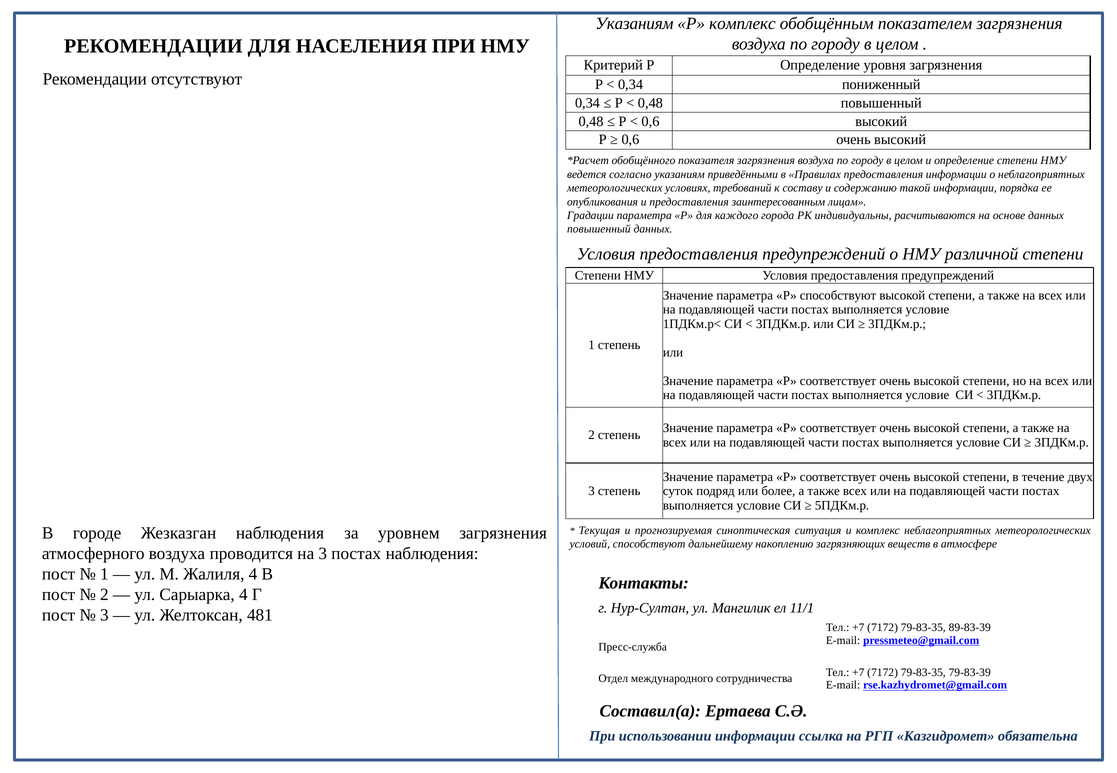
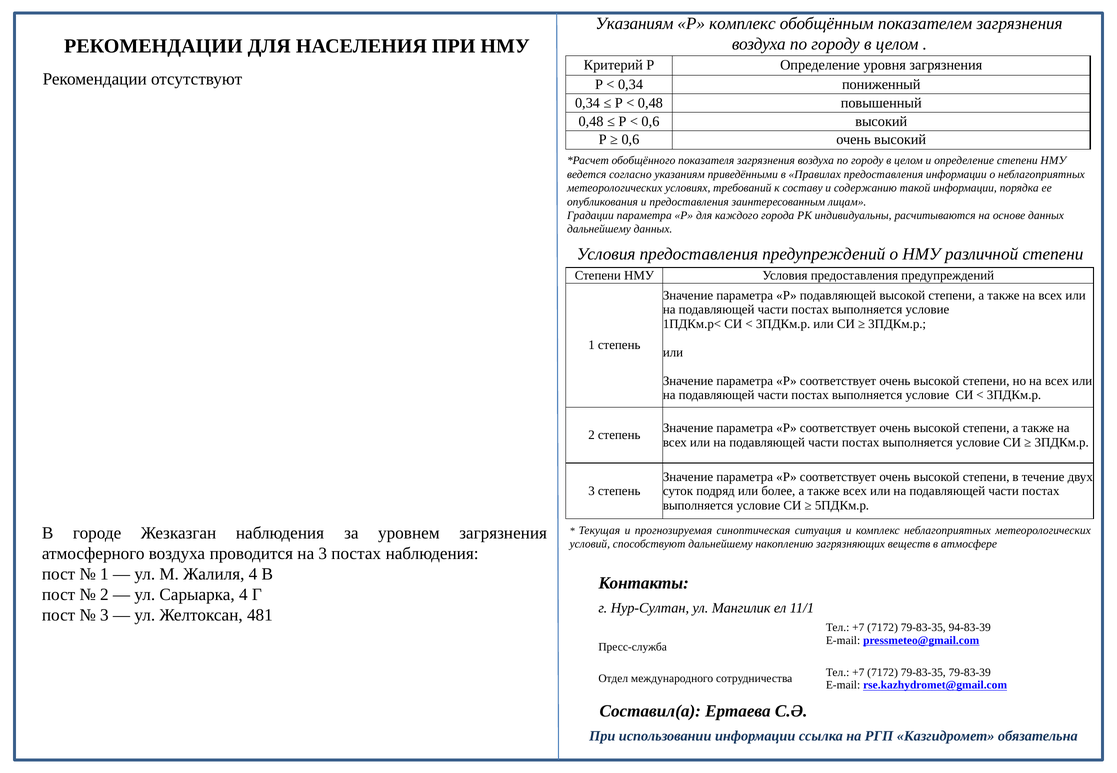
повышенный at (599, 229): повышенный -> дальнейшему
Р способствуют: способствуют -> подавляющей
89-83-39: 89-83-39 -> 94-83-39
